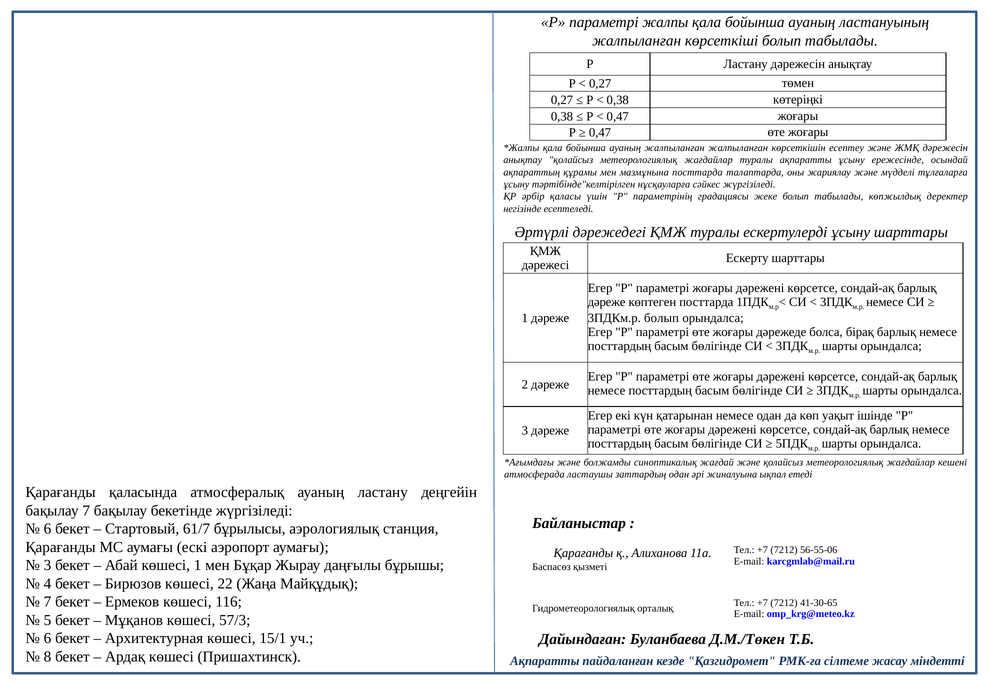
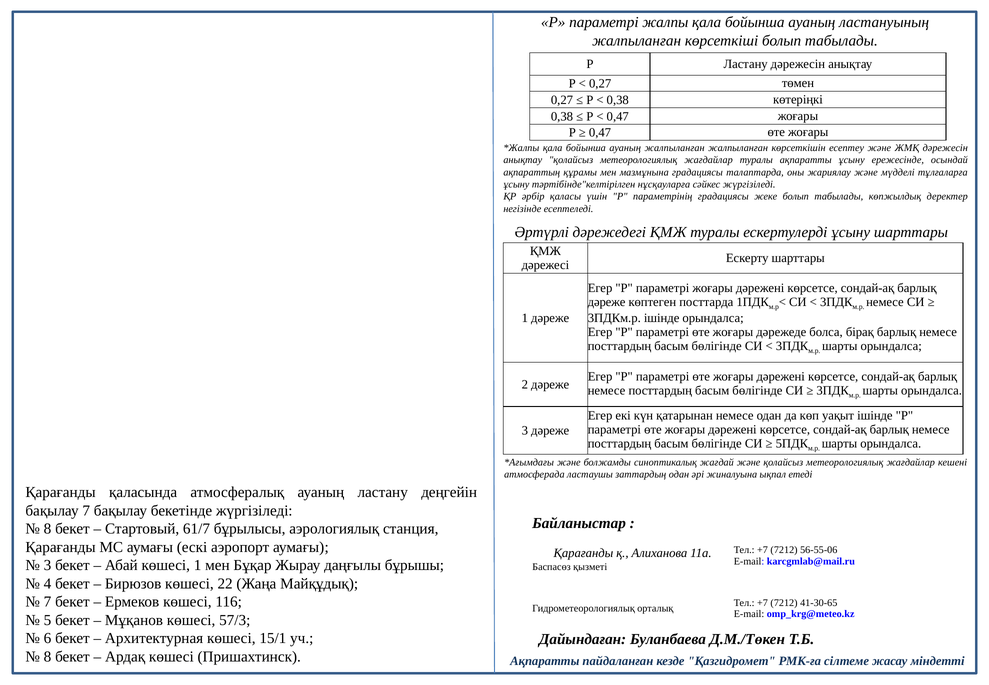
мазмұнына посттарда: посттарда -> градациясы
3ПДКм.р болып: болып -> ішінде
6 at (48, 529): 6 -> 8
